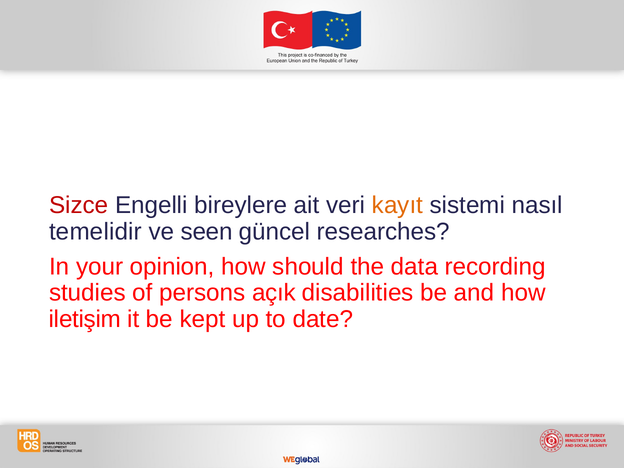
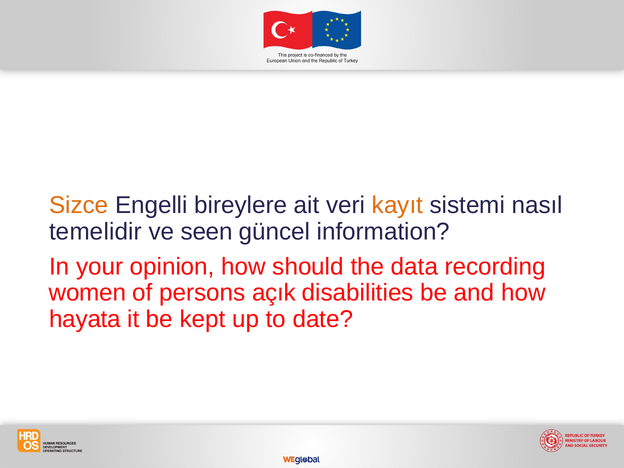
Sizce colour: red -> orange
researches: researches -> information
studies: studies -> women
iletişim: iletişim -> hayata
